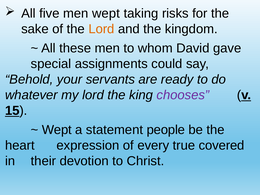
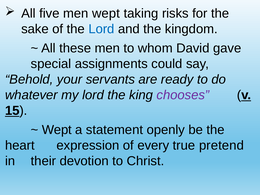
Lord at (101, 29) colour: orange -> blue
people: people -> openly
covered: covered -> pretend
